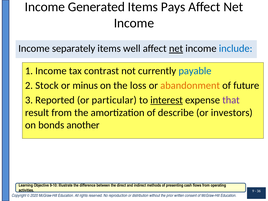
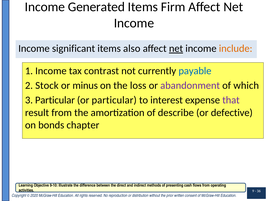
Pays: Pays -> Firm
separately: separately -> significant
well: well -> also
include colour: blue -> orange
abandonment colour: orange -> purple
future: future -> which
3 Reported: Reported -> Particular
interest underline: present -> none
investors: investors -> defective
another: another -> chapter
